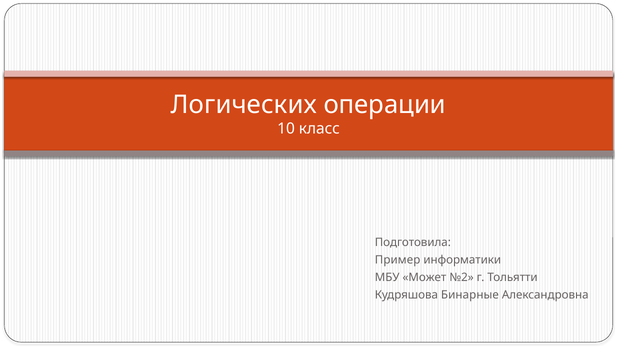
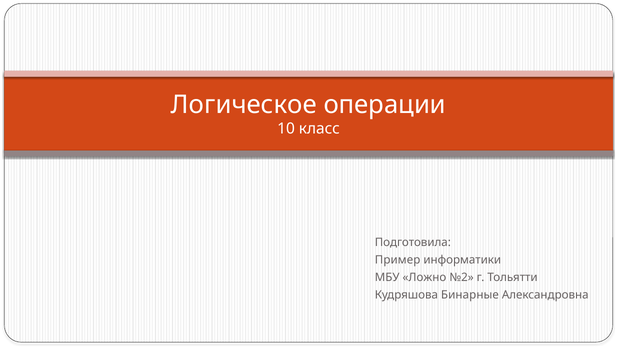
Логических: Логических -> Логическое
Может: Может -> Ложно
